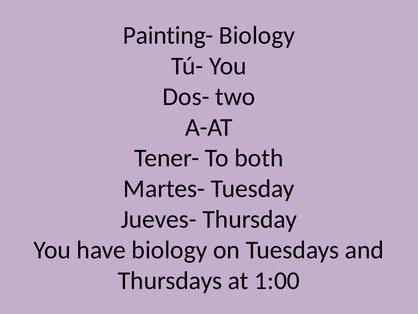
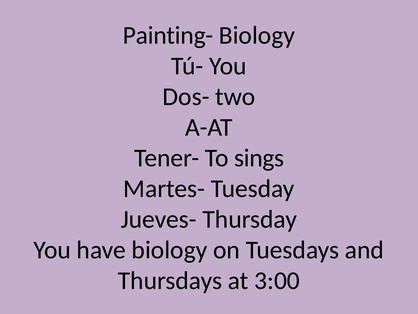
both: both -> sings
1:00: 1:00 -> 3:00
